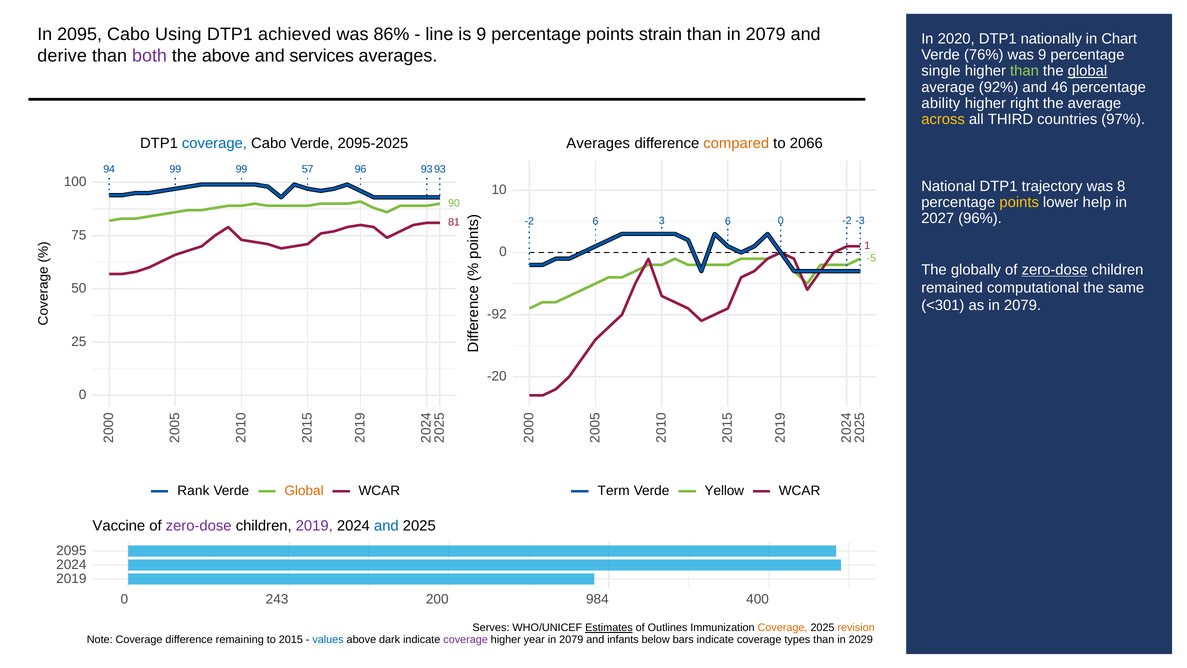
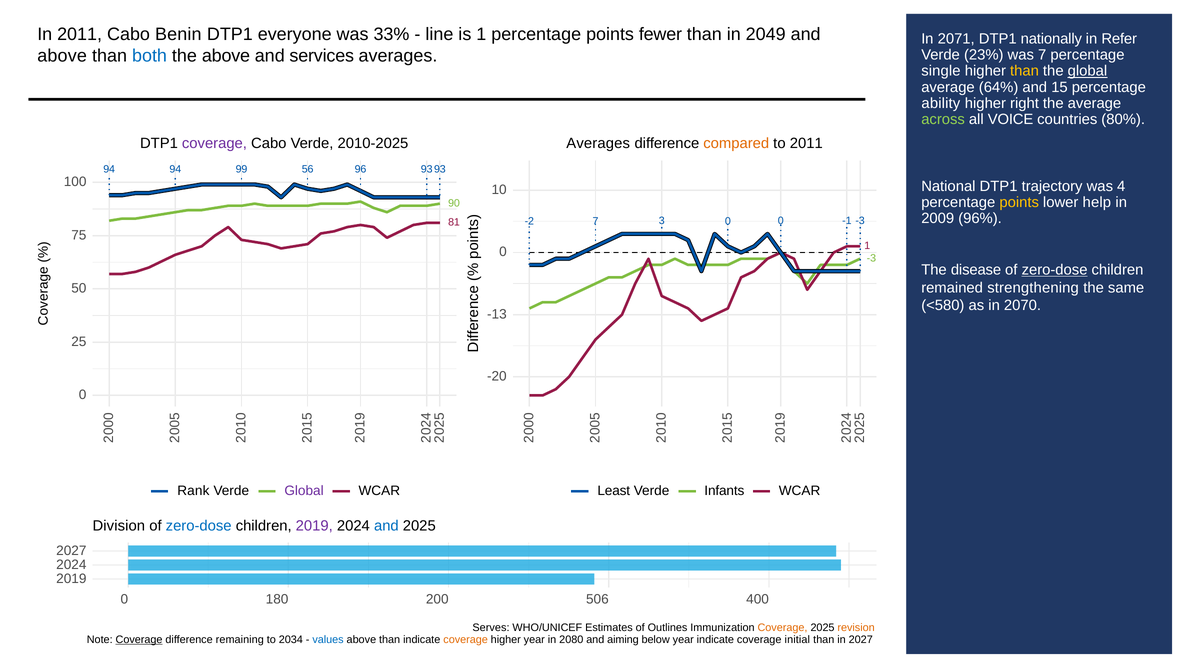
In 2095: 2095 -> 2011
Using: Using -> Benin
achieved: achieved -> everyone
86%: 86% -> 33%
is 9: 9 -> 1
strain: strain -> fewer
than in 2079: 2079 -> 2049
2020: 2020 -> 2071
Chart: Chart -> Refer
derive at (62, 56): derive -> above
both colour: purple -> blue
76%: 76% -> 23%
was 9: 9 -> 7
than at (1025, 71) colour: light green -> yellow
92%: 92% -> 64%
46: 46 -> 15
across colour: yellow -> light green
THIRD: THIRD -> VOICE
97%: 97% -> 80%
coverage at (214, 143) colour: blue -> purple
2095-2025: 2095-2025 -> 2010-2025
to 2066: 2066 -> 2011
94 99: 99 -> 94
57: 57 -> 56
was 8: 8 -> 4
2027: 2027 -> 2009
-2 6: 6 -> 7
3 6: 6 -> 0
0 -2: -2 -> -1
-5 at (871, 258): -5 -> -3
globally: globally -> disease
computational: computational -> strengthening
<301: <301 -> <580
as in 2079: 2079 -> 2070
-92: -92 -> -13
Global at (304, 490) colour: orange -> purple
Term: Term -> Least
Yellow: Yellow -> Infants
Vaccine: Vaccine -> Division
zero-dose at (199, 526) colour: purple -> blue
2095 at (71, 550): 2095 -> 2027
243: 243 -> 180
984: 984 -> 506
Estimates underline: present -> none
Coverage at (139, 639) underline: none -> present
2015: 2015 -> 2034
dark at (390, 639): dark -> than
coverage at (466, 639) colour: purple -> orange
2079 at (571, 639): 2079 -> 2080
infants: infants -> aiming
below bars: bars -> year
types: types -> initial
in 2029: 2029 -> 2027
